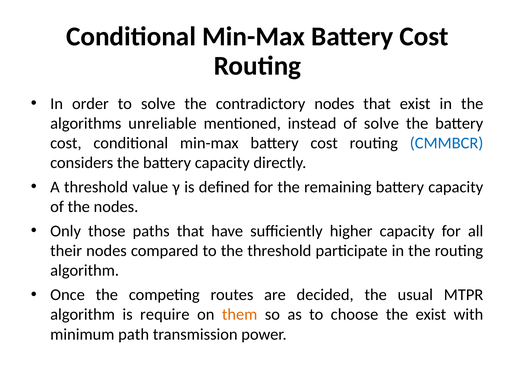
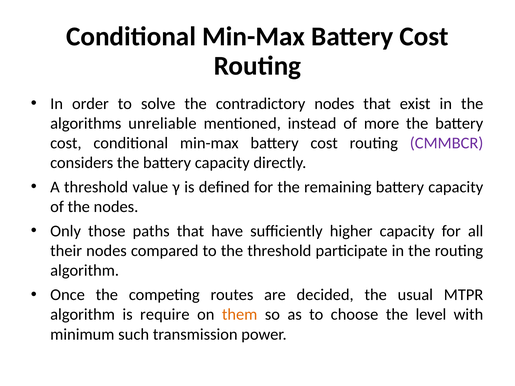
of solve: solve -> more
CMMBCR colour: blue -> purple
the exist: exist -> level
path: path -> such
